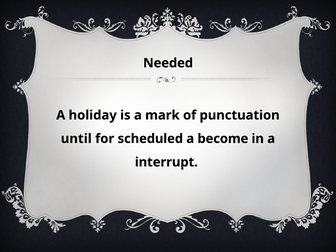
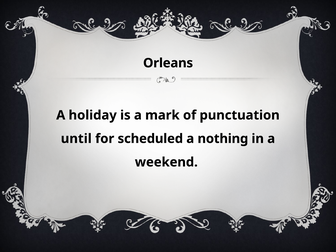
Needed: Needed -> Orleans
become: become -> nothing
interrupt: interrupt -> weekend
